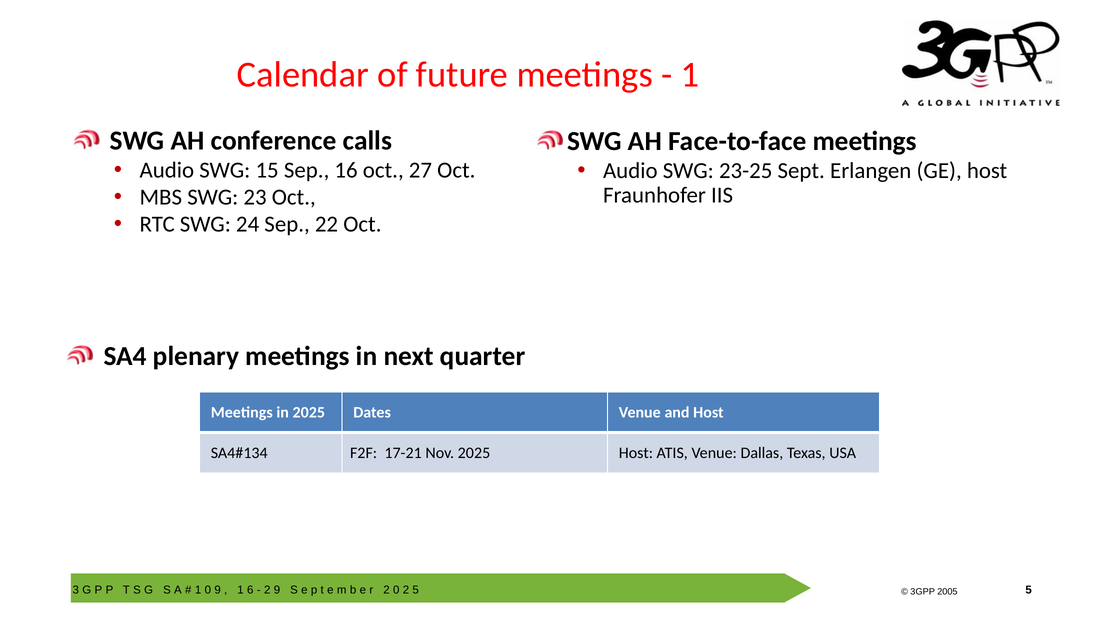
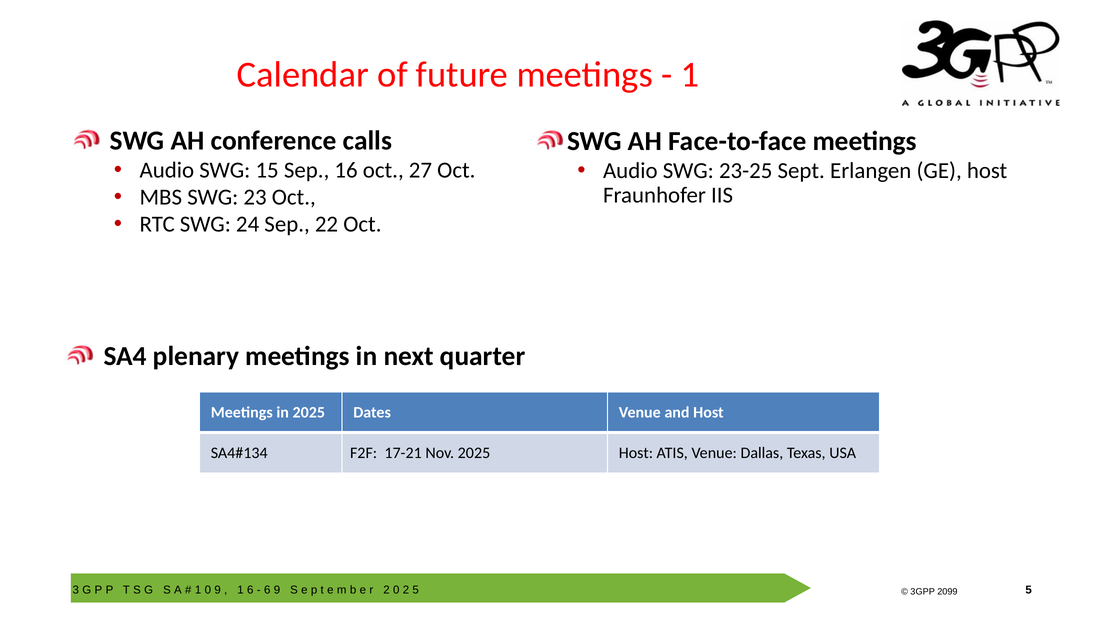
2 at (267, 590): 2 -> 6
2005: 2005 -> 2099
